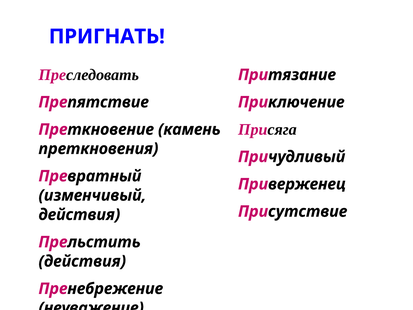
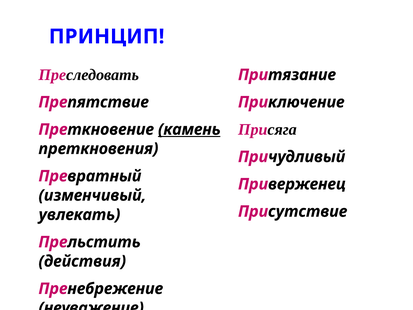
ПРИГНАТЬ: ПРИГНАТЬ -> ПРИНЦИП
камень underline: none -> present
действия at (79, 215): действия -> увлекать
